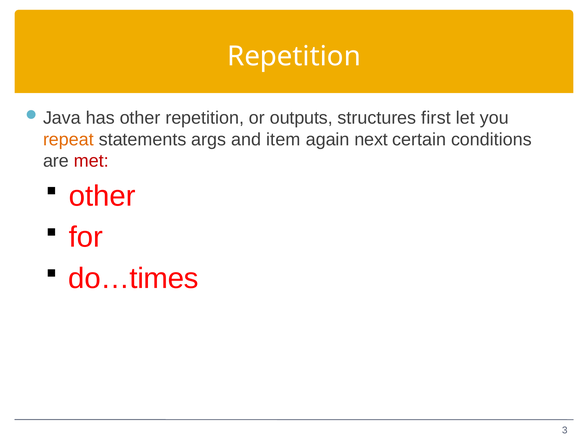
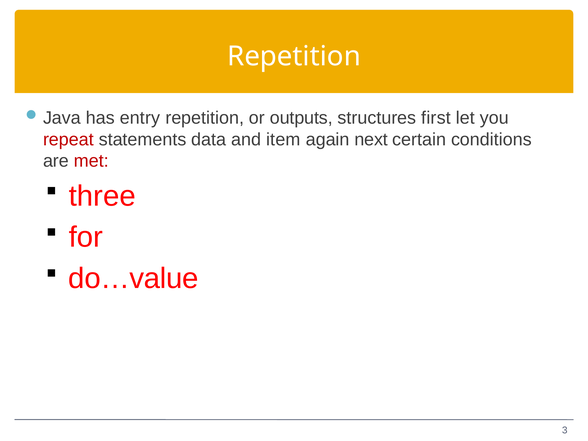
has other: other -> entry
repeat colour: orange -> red
args: args -> data
other at (102, 196): other -> three
do…times: do…times -> do…value
